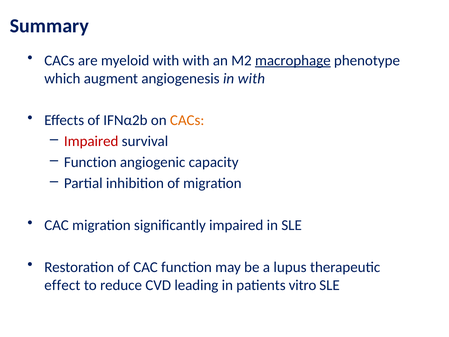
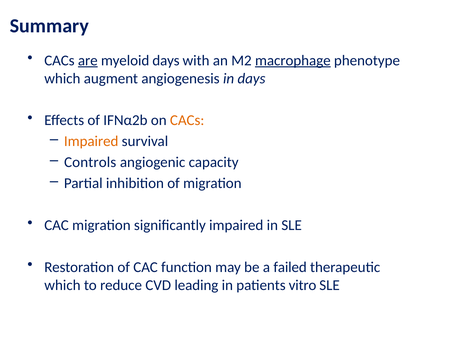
are underline: none -> present
myeloid with: with -> days
in with: with -> days
Impaired at (91, 141) colour: red -> orange
Function at (90, 162): Function -> Controls
lupus: lupus -> failed
effect at (62, 285): effect -> which
